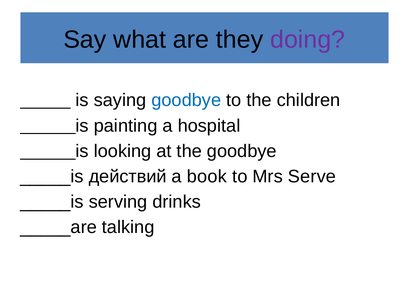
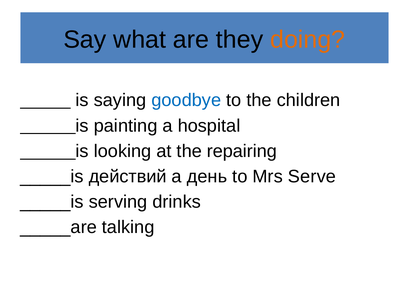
doing colour: purple -> orange
the goodbye: goodbye -> repairing
book: book -> день
